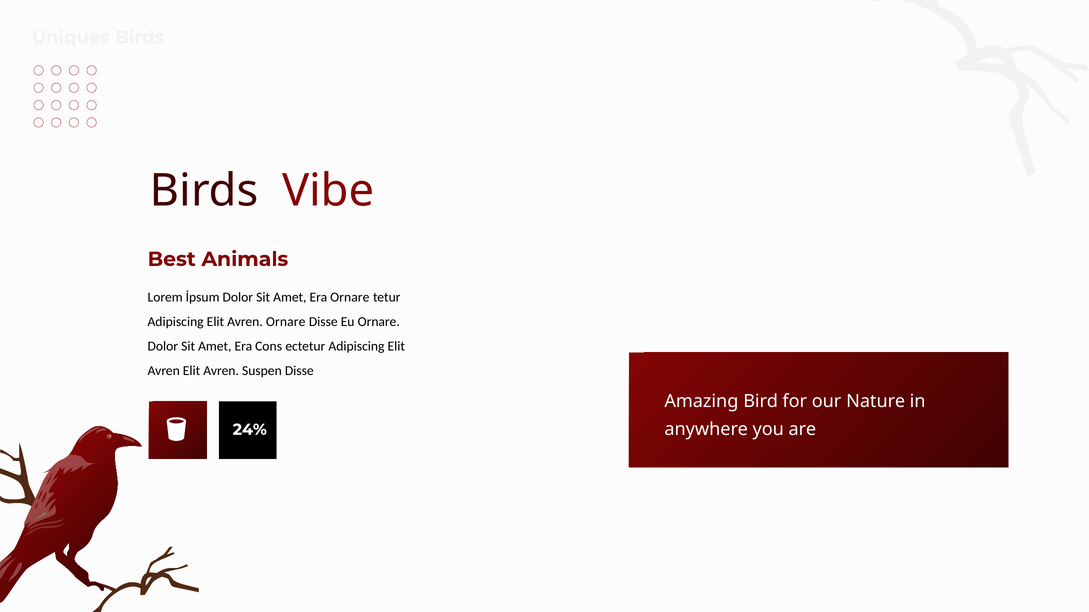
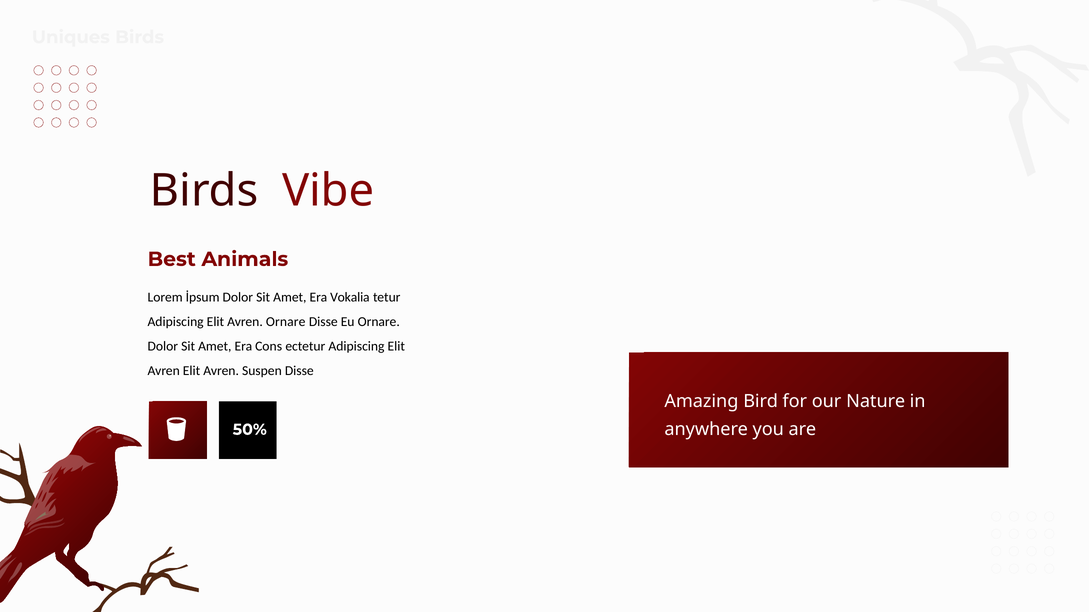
Era Ornare: Ornare -> Vokalia
24%: 24% -> 50%
